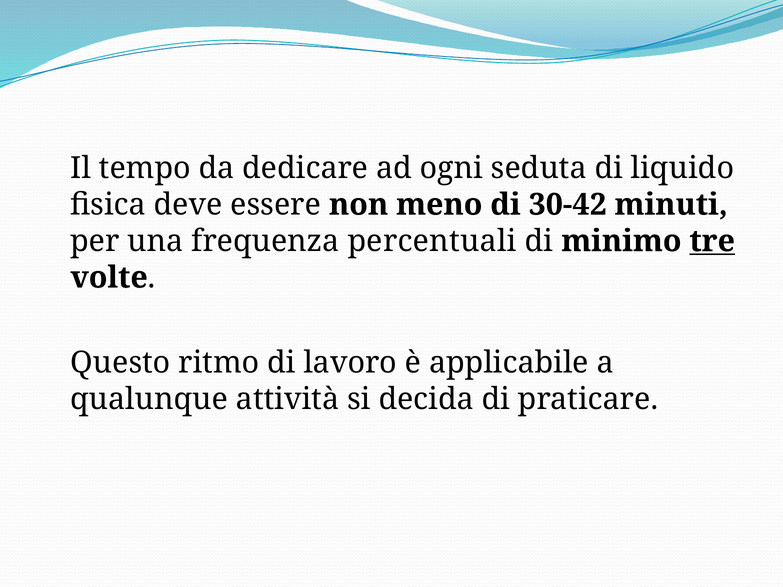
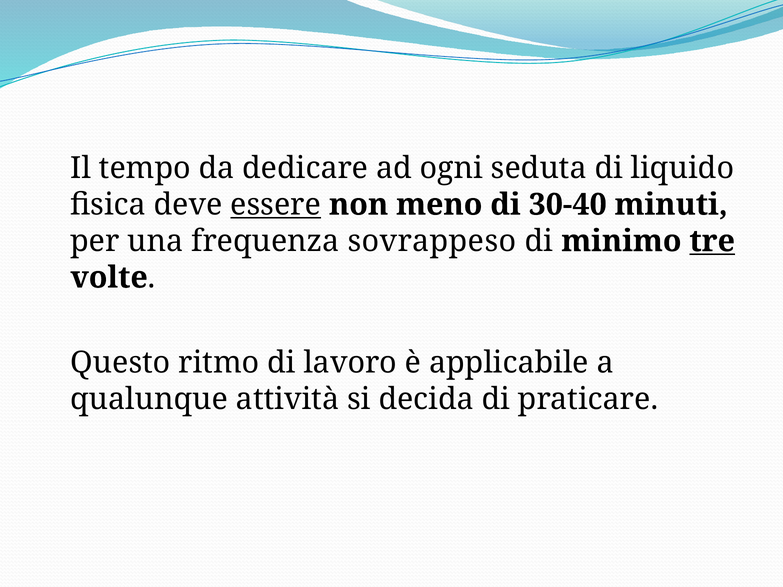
essere underline: none -> present
30-42: 30-42 -> 30-40
percentuali: percentuali -> sovrappeso
